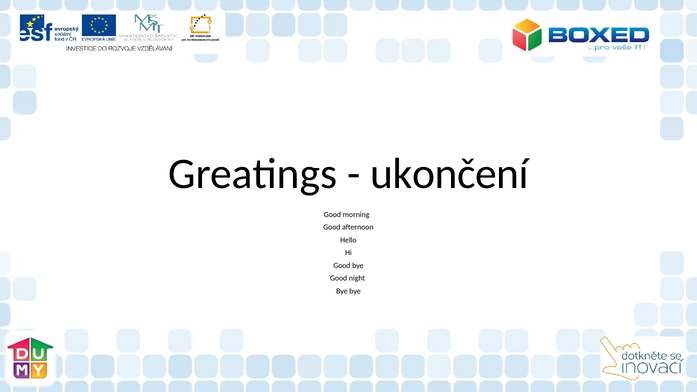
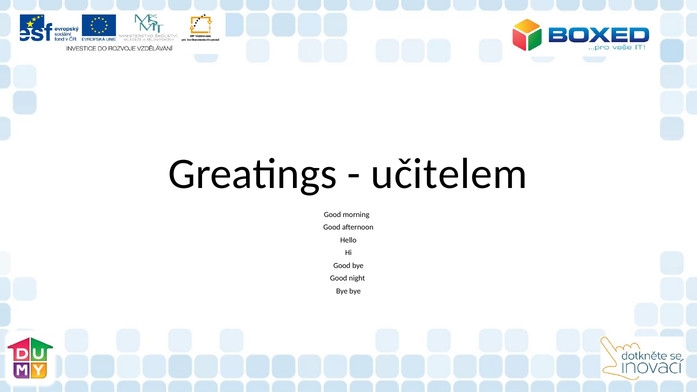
ukončení: ukončení -> učitelem
